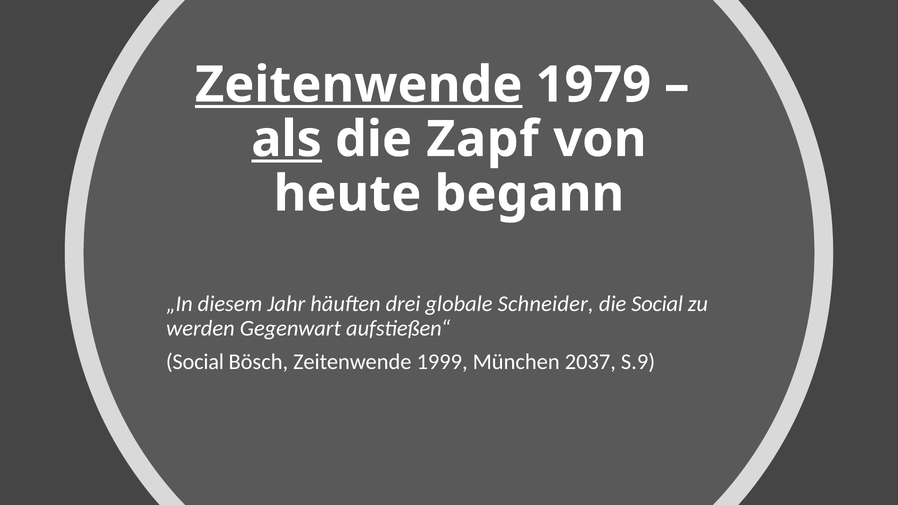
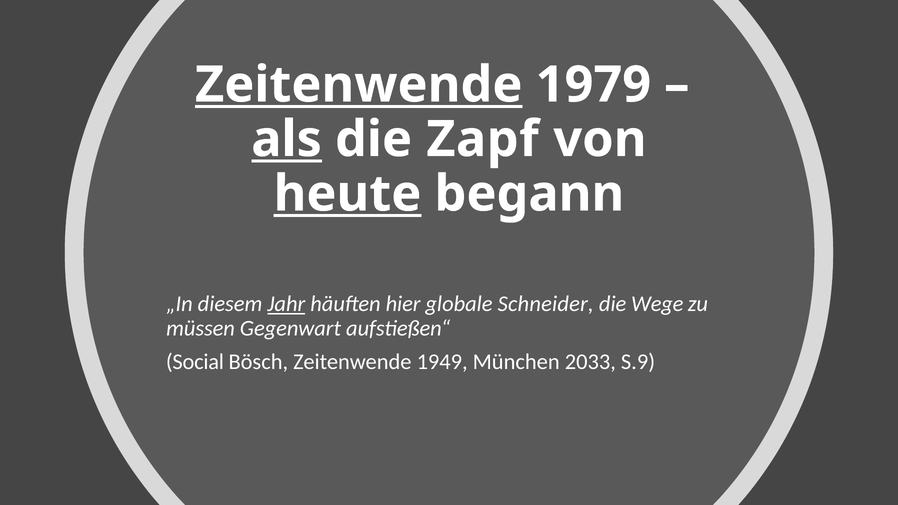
heute underline: none -> present
Jahr underline: none -> present
drei: drei -> hier
die Social: Social -> Wege
werden: werden -> müssen
1999: 1999 -> 1949
2037: 2037 -> 2033
